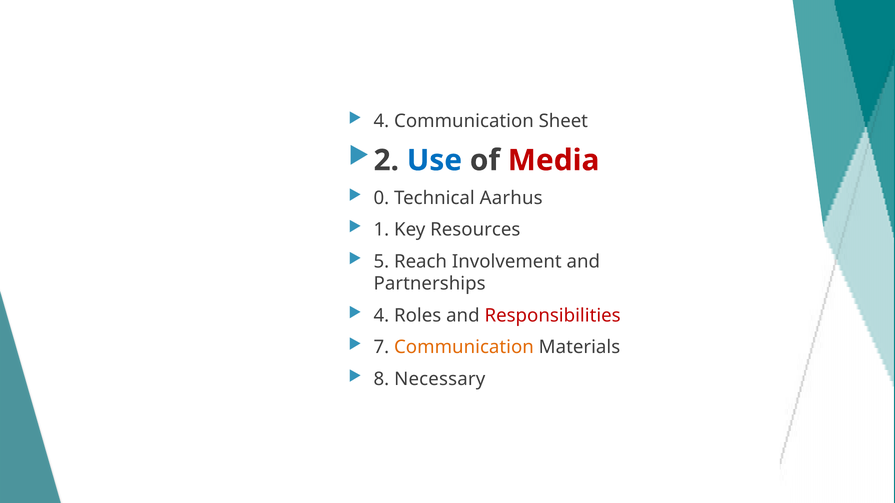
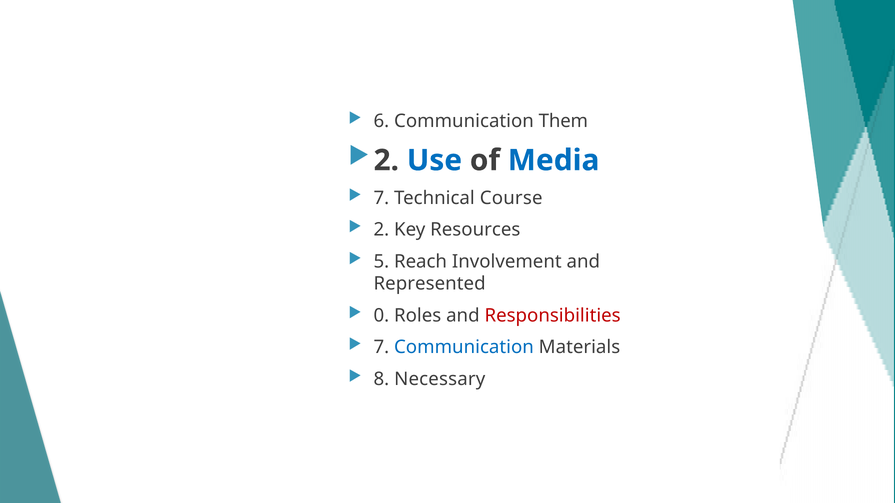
4 at (381, 121): 4 -> 6
Sheet: Sheet -> Them
Media colour: red -> blue
0 at (381, 198): 0 -> 7
Aarhus: Aarhus -> Course
1 at (381, 230): 1 -> 2
Partnerships: Partnerships -> Represented
4 at (381, 316): 4 -> 0
Communication at (464, 348) colour: orange -> blue
